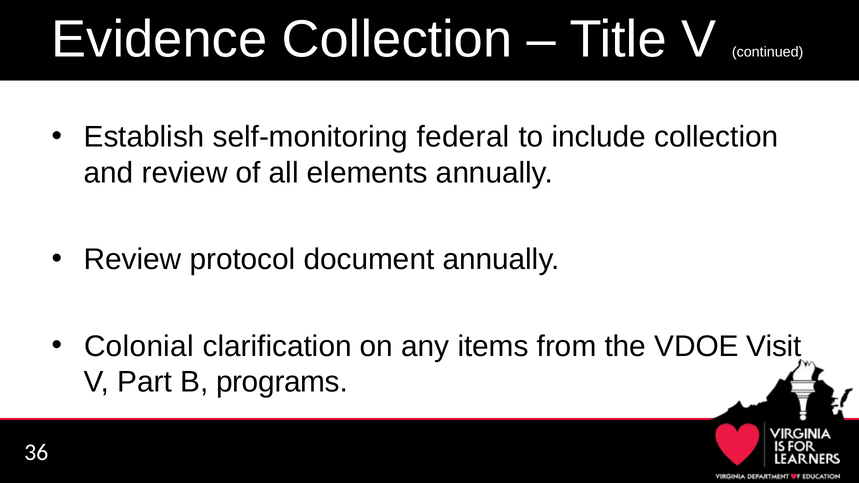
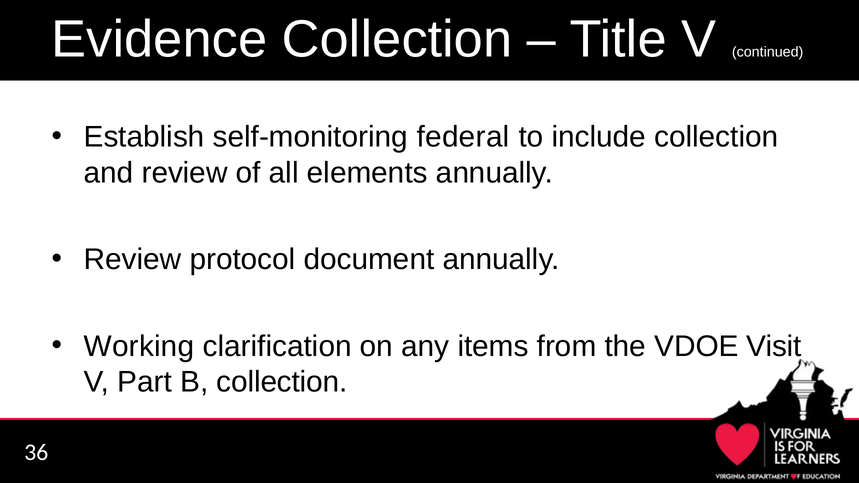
Colonial: Colonial -> Working
B programs: programs -> collection
